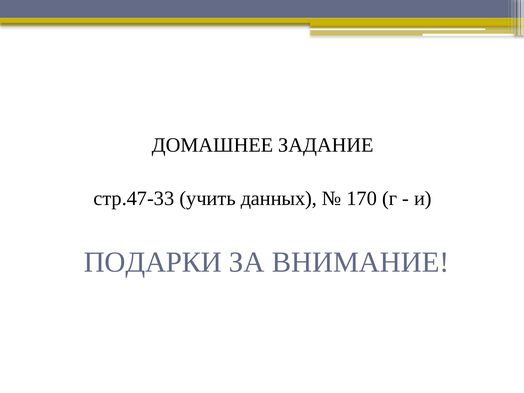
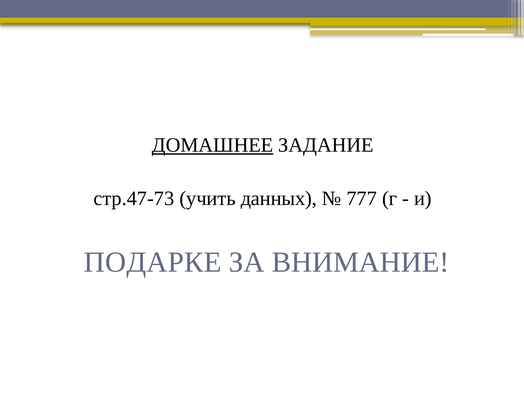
ДОМАШНЕЕ underline: none -> present
стр.47-33: стр.47-33 -> стр.47-73
170: 170 -> 777
ПОДАРКИ: ПОДАРКИ -> ПОДАРКЕ
